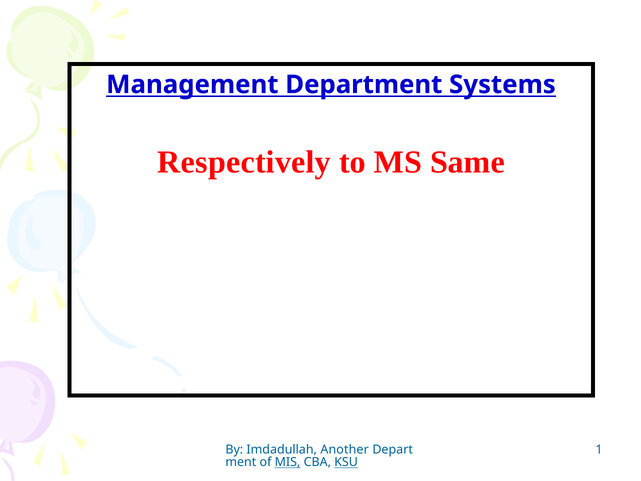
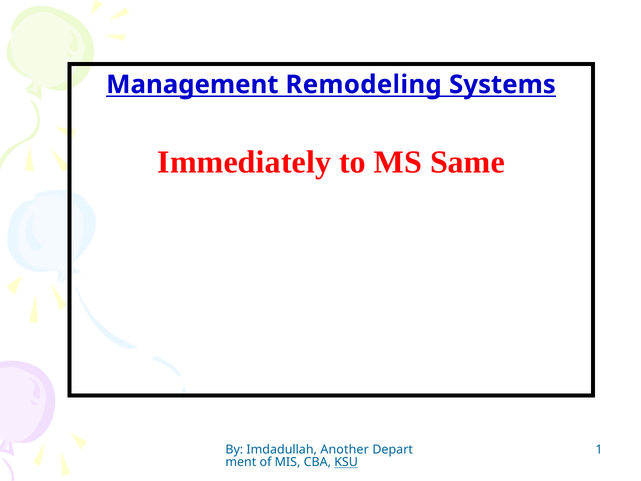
Department: Department -> Remodeling
Respectively: Respectively -> Immediately
MIS underline: present -> none
